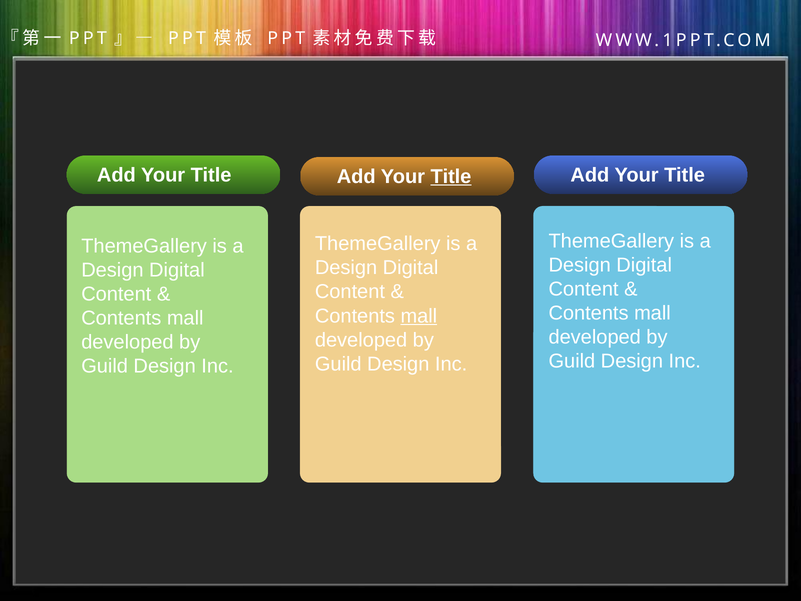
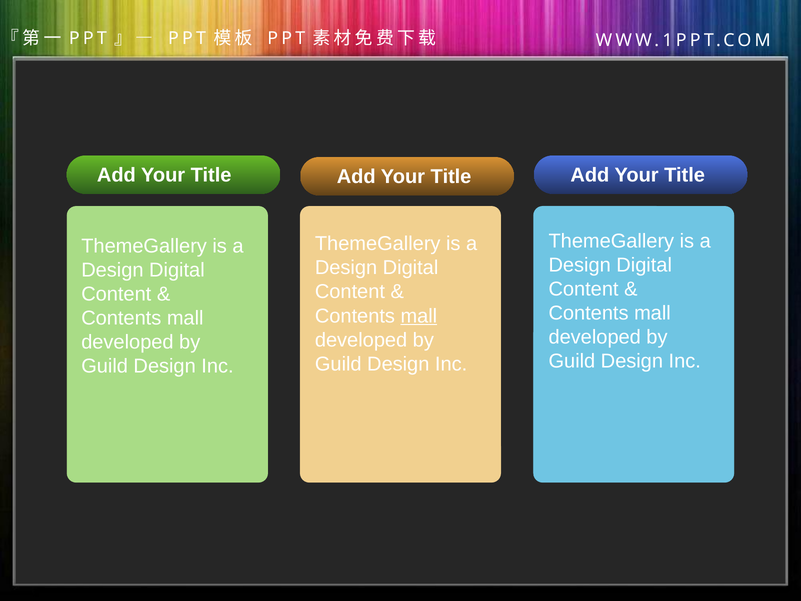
Title at (451, 176) underline: present -> none
